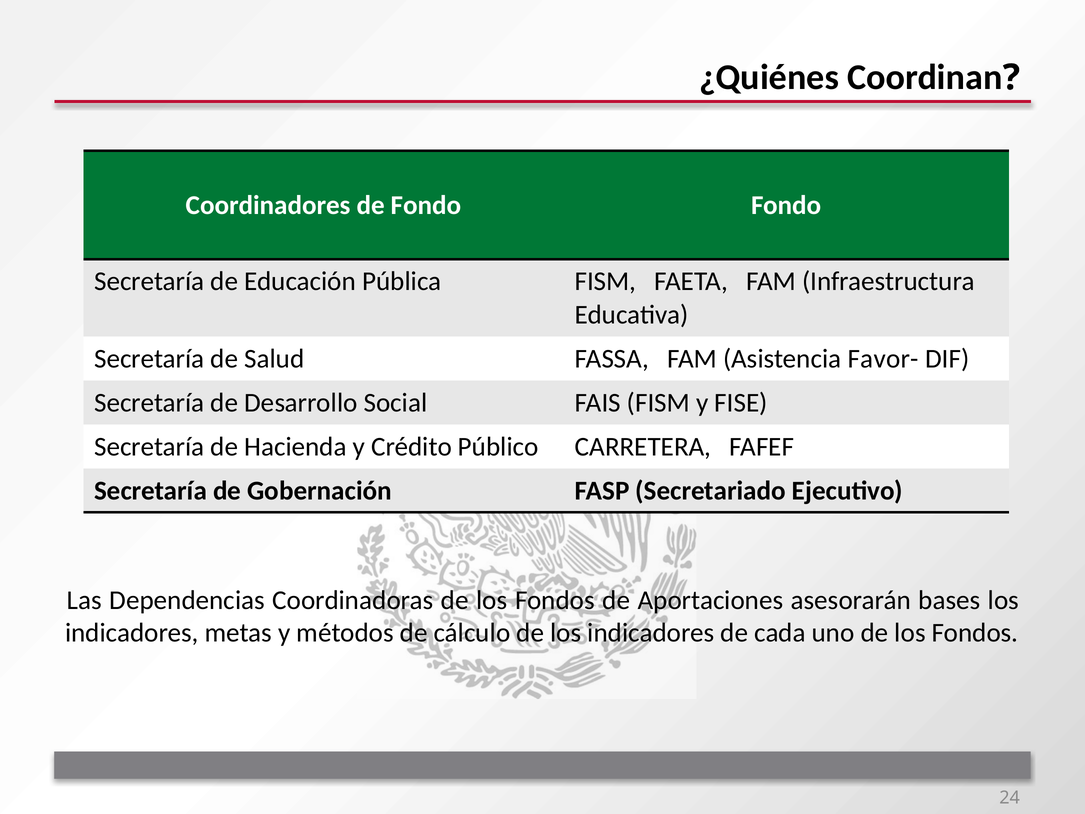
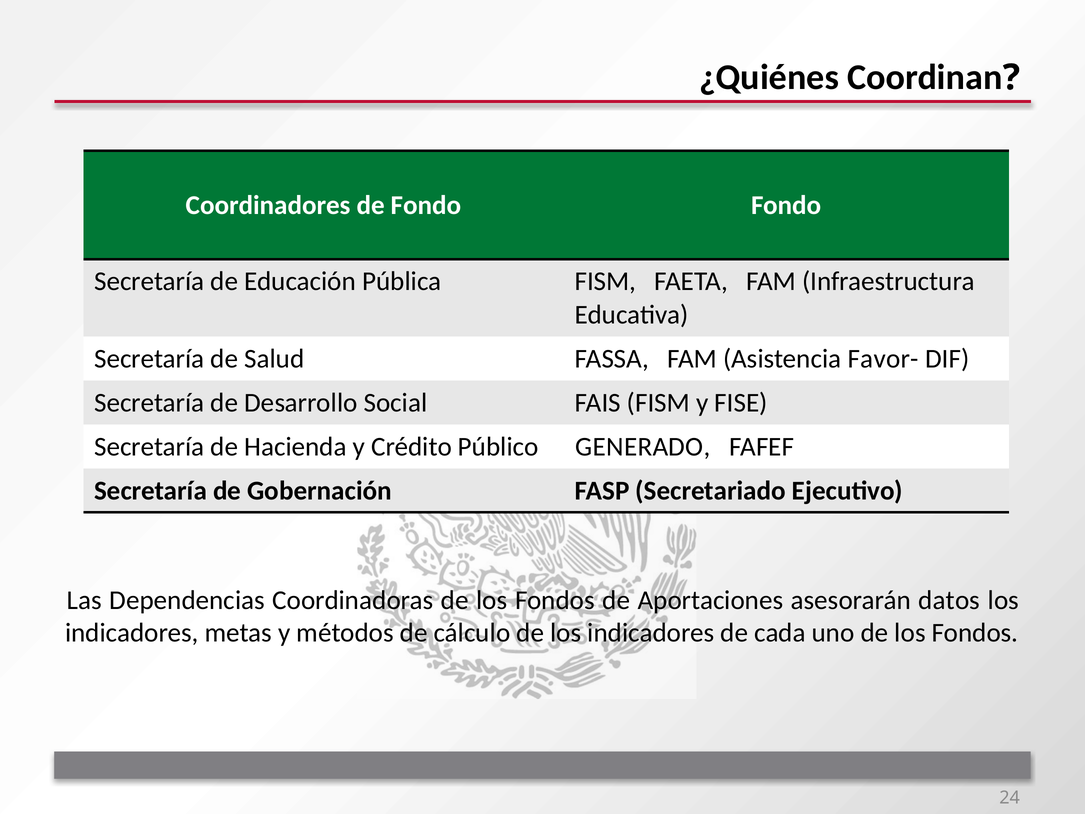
CARRETERA: CARRETERA -> GENERADO
bases: bases -> datos
